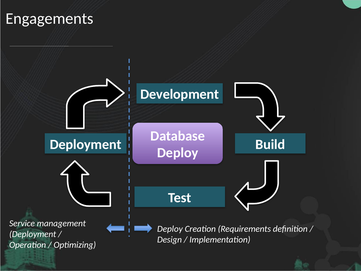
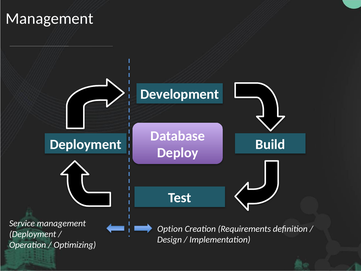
Engagements at (50, 19): Engagements -> Management
Deploy at (170, 229): Deploy -> Option
